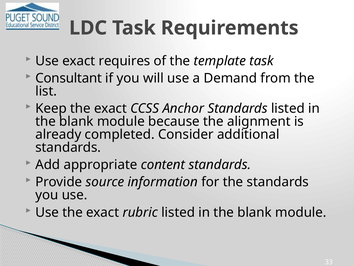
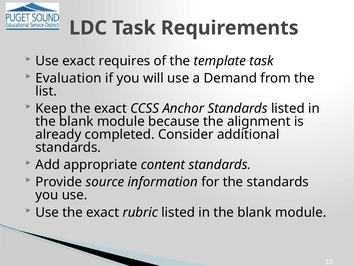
Consultant: Consultant -> Evaluation
